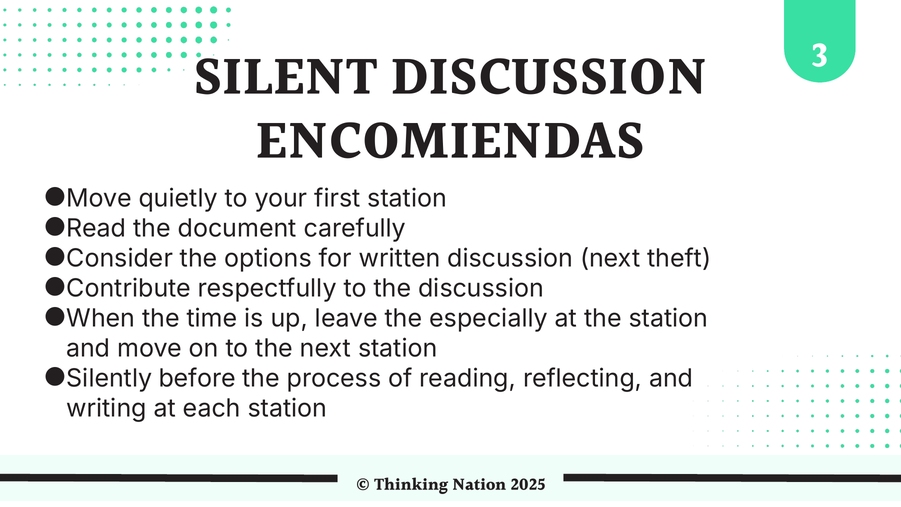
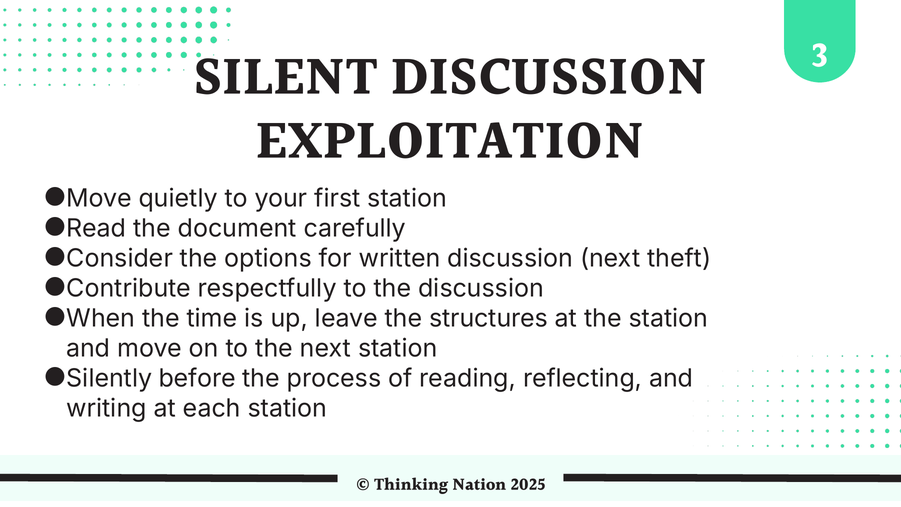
ENCOMIENDAS: ENCOMIENDAS -> EXPLOITATION
especially: especially -> structures
